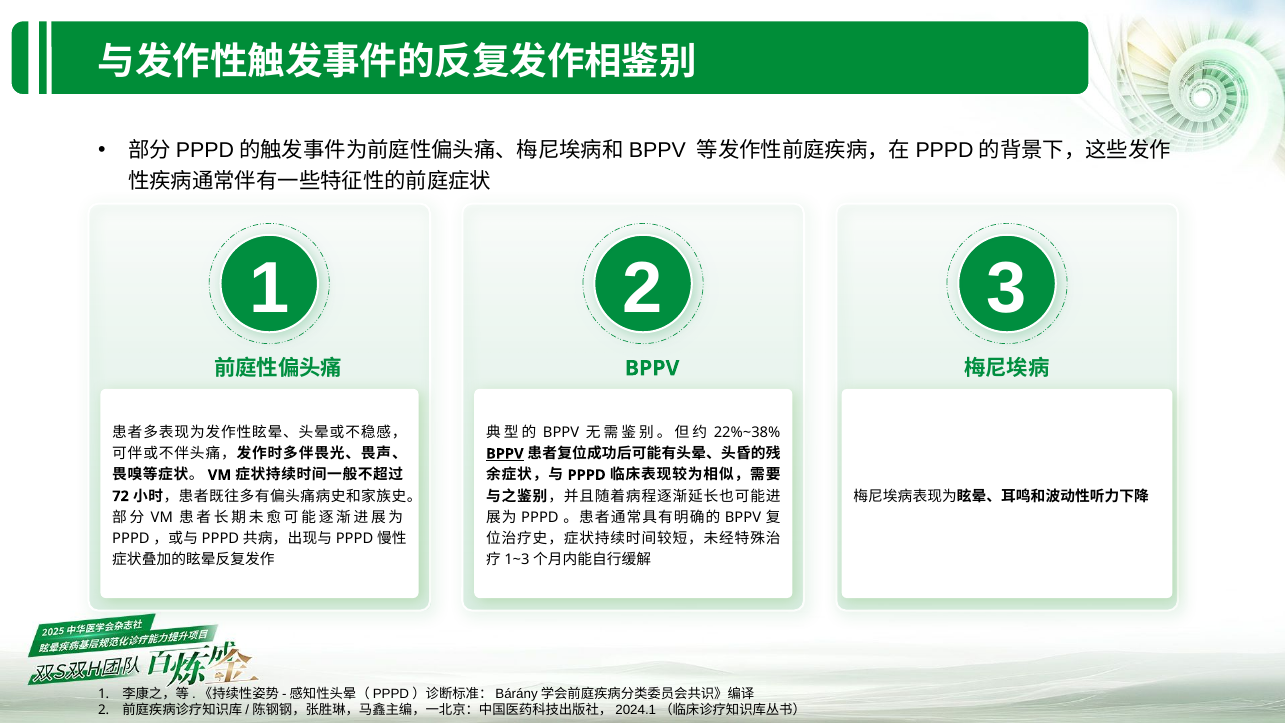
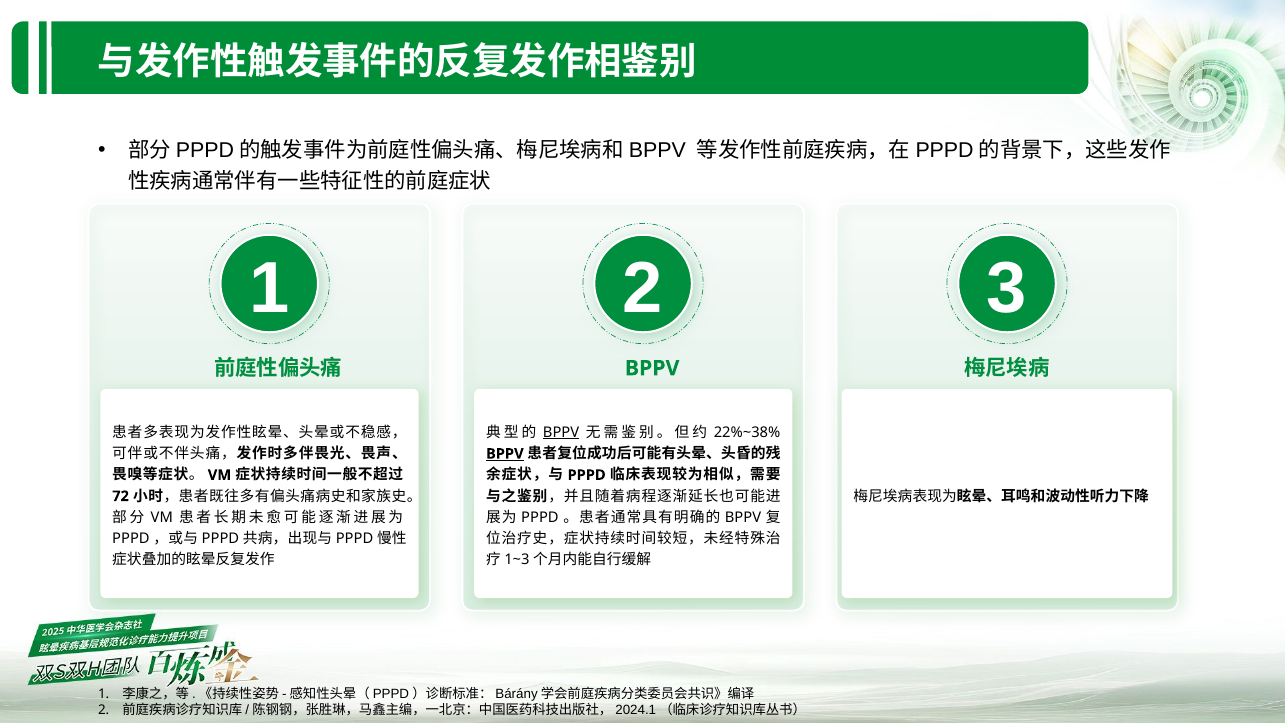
BPPV at (561, 432) underline: none -> present
